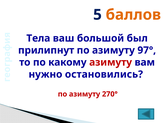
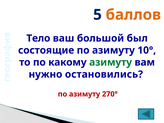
Тела: Тела -> Тело
прилипнут: прилипнут -> состоящие
97°: 97° -> 10°
азимуту at (111, 62) colour: red -> green
